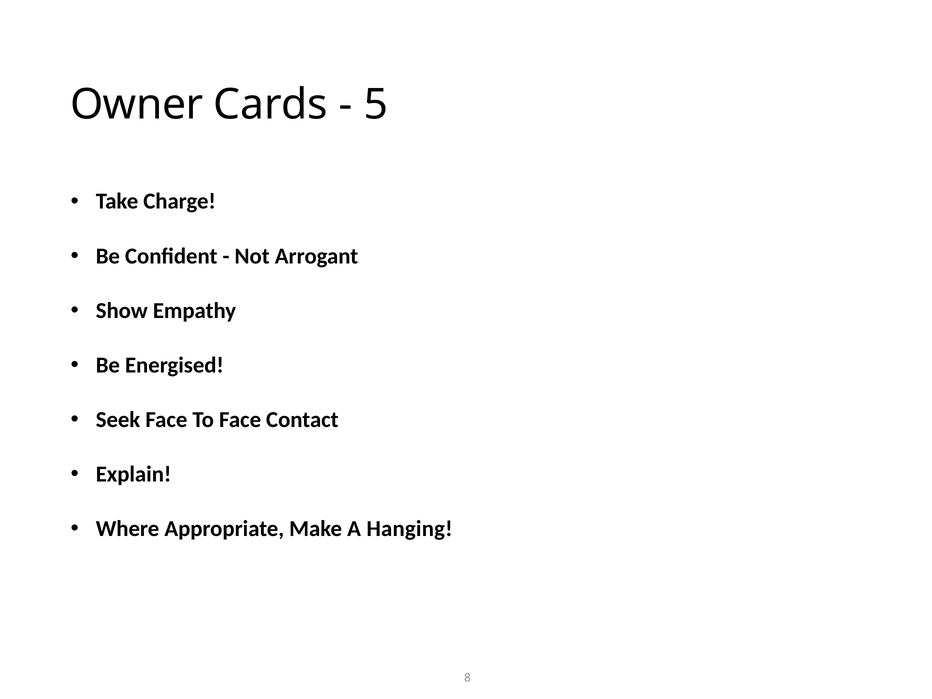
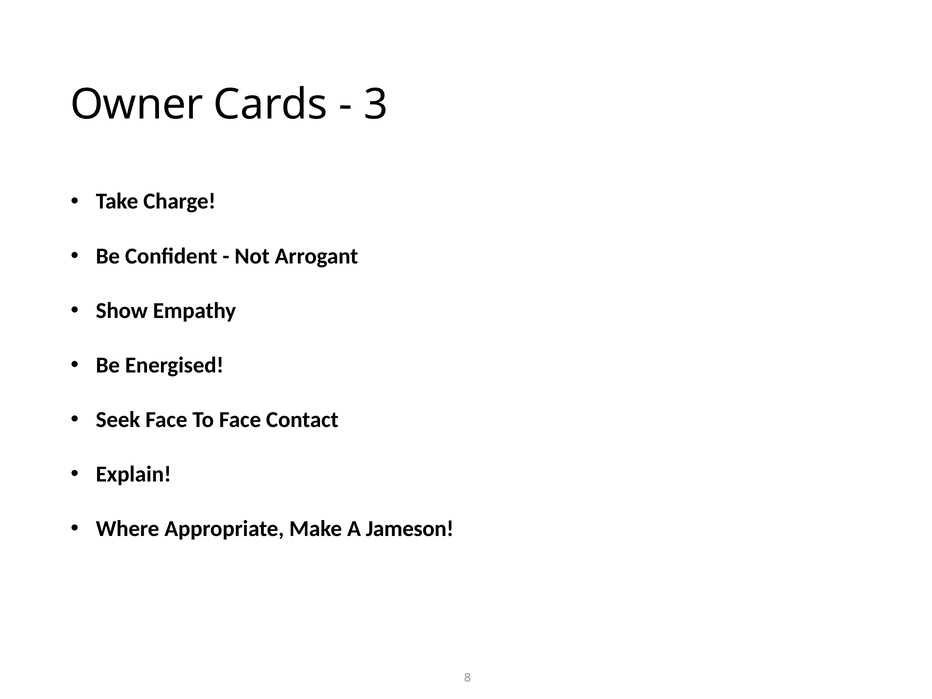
5: 5 -> 3
Hanging: Hanging -> Jameson
